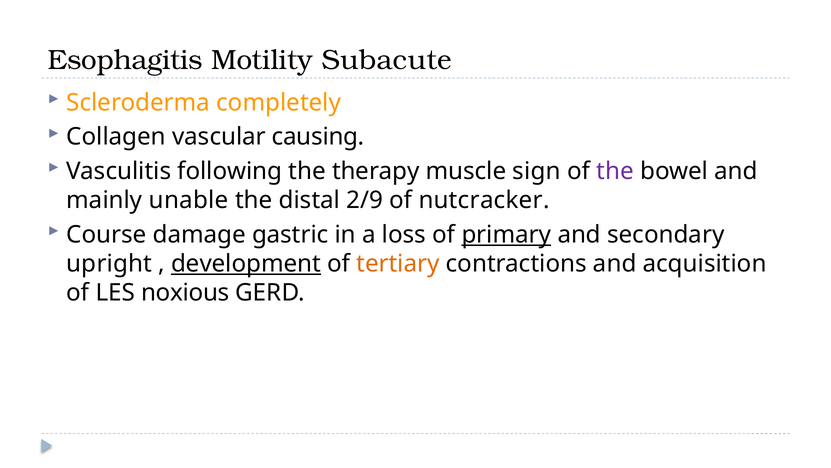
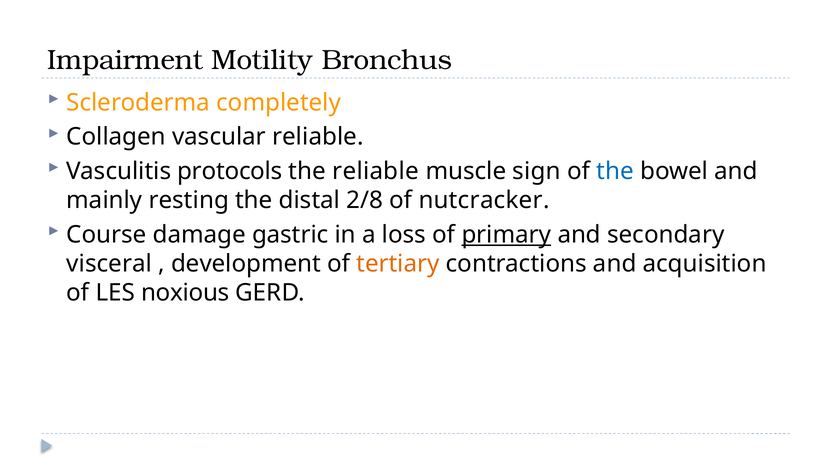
Esophagitis: Esophagitis -> Impairment
Subacute: Subacute -> Bronchus
vascular causing: causing -> reliable
following: following -> protocols
the therapy: therapy -> reliable
the at (615, 171) colour: purple -> blue
unable: unable -> resting
2/9: 2/9 -> 2/8
upright: upright -> visceral
development underline: present -> none
